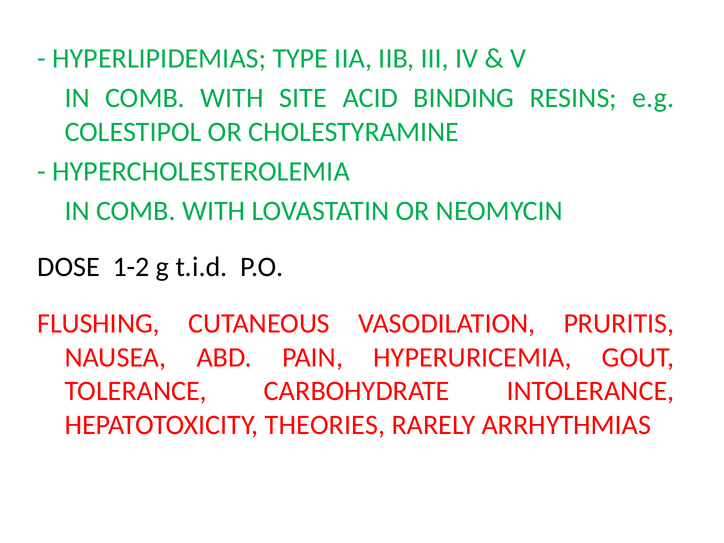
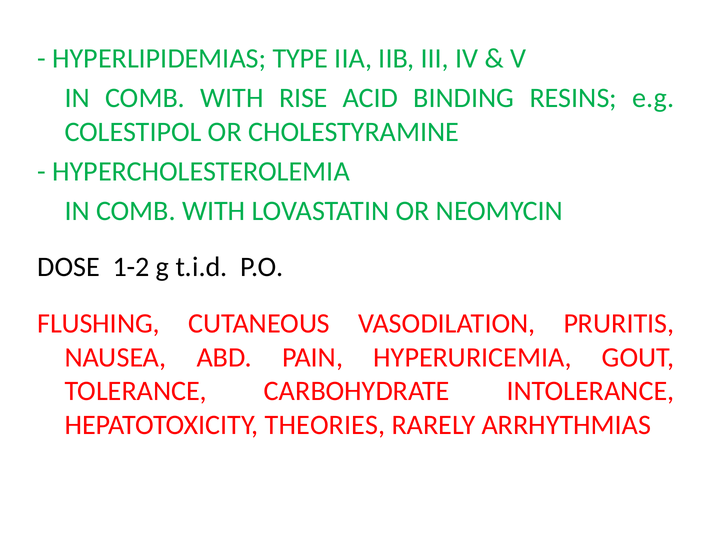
SITE: SITE -> RISE
